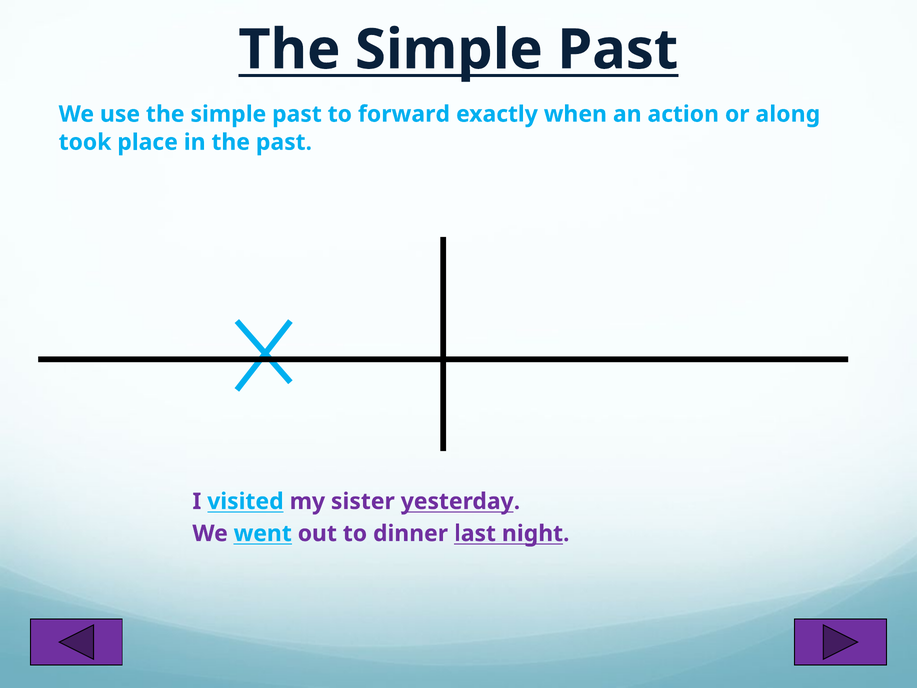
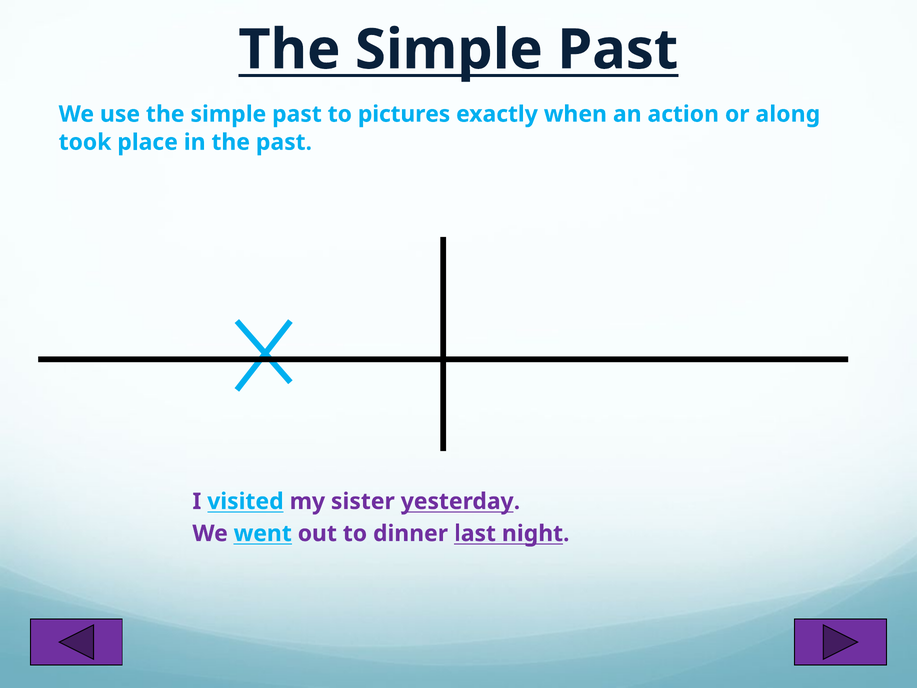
forward: forward -> pictures
